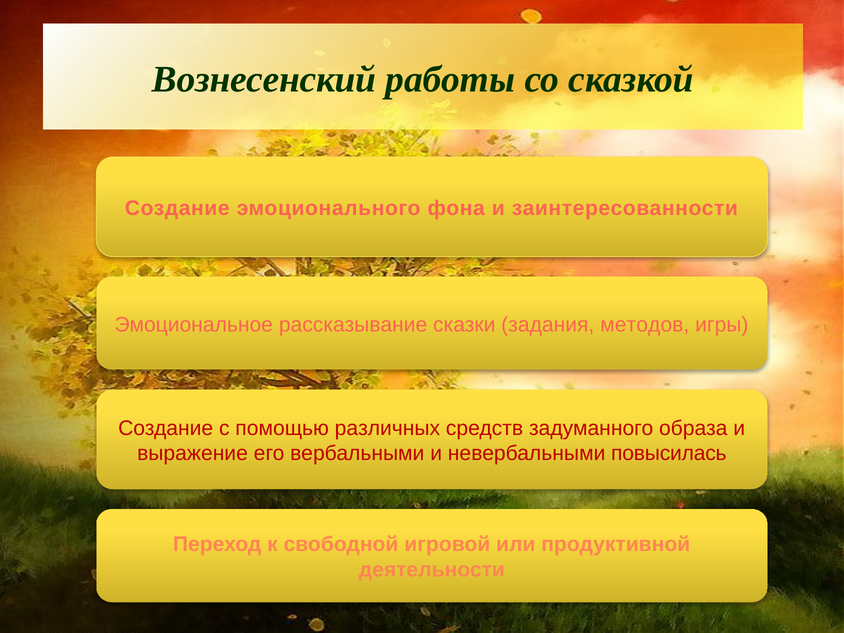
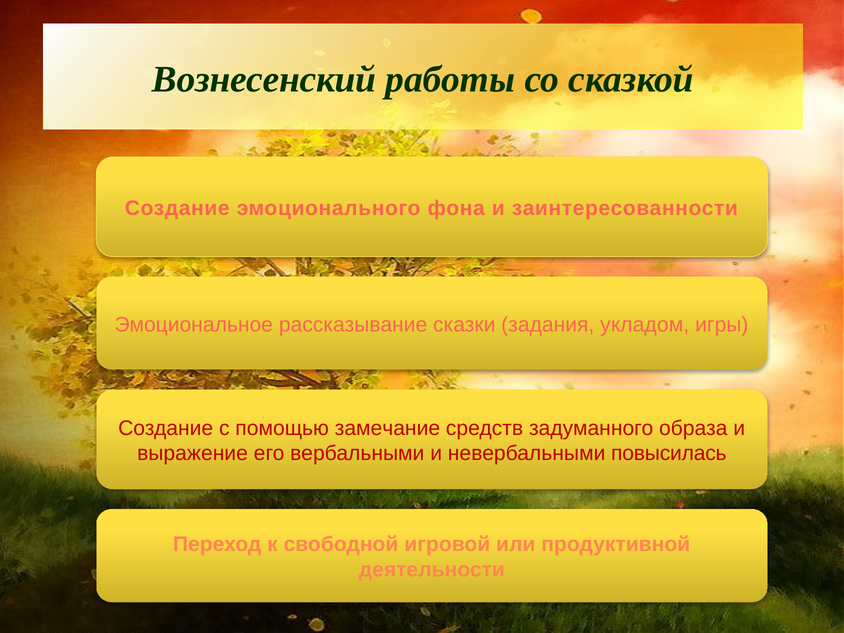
методов: методов -> укладом
различных: различных -> замечание
